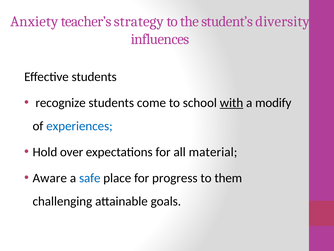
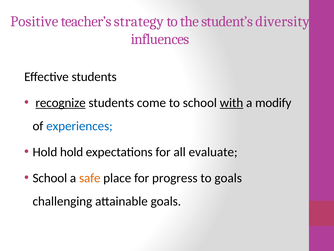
Anxiety: Anxiety -> Positive
recognize underline: none -> present
Hold over: over -> hold
material: material -> evaluate
Aware at (50, 178): Aware -> School
safe colour: blue -> orange
to them: them -> goals
